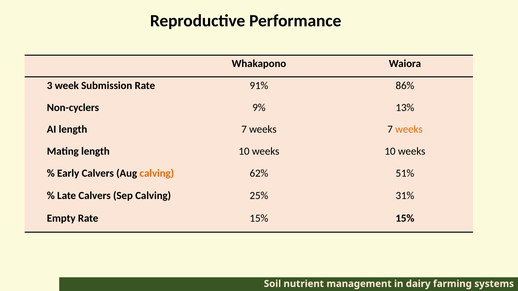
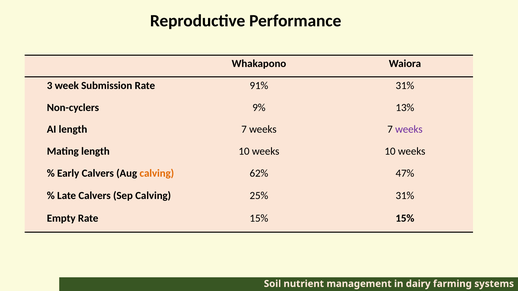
91% 86%: 86% -> 31%
weeks at (409, 130) colour: orange -> purple
51%: 51% -> 47%
